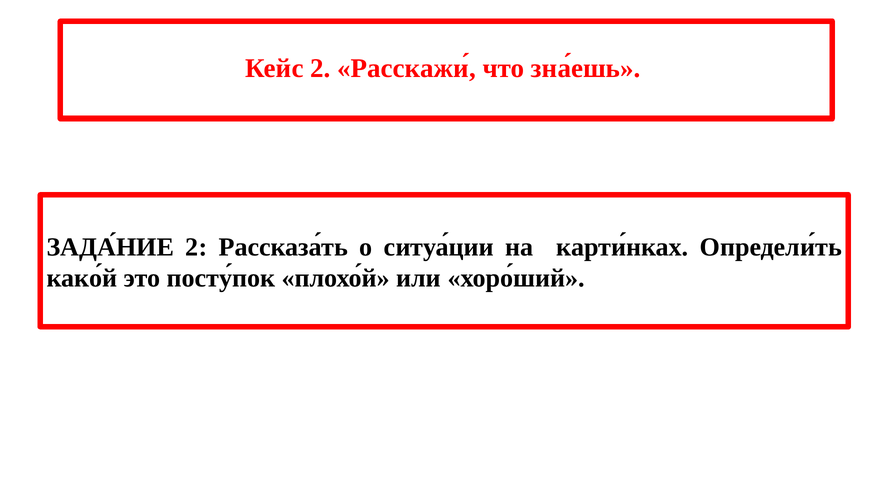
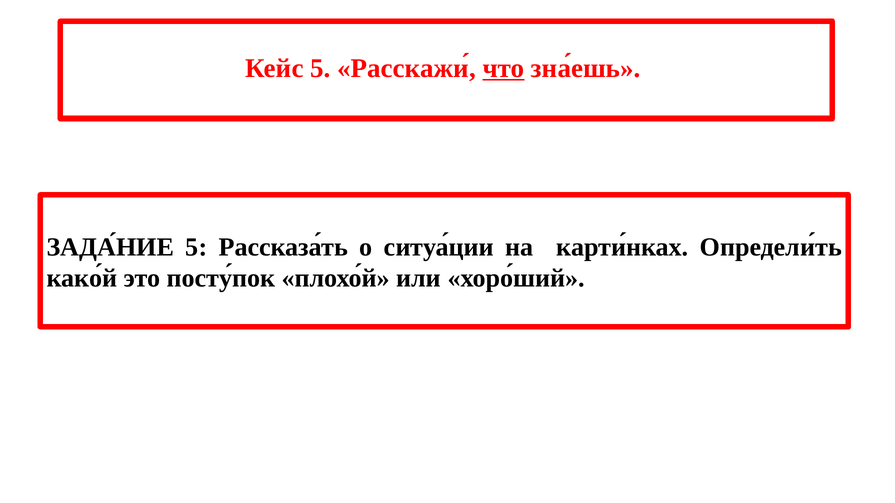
Кейс 2: 2 -> 5
что underline: none -> present
ЗАДА́НИЕ 2: 2 -> 5
